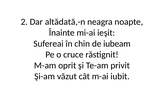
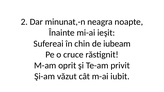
altădată,-n: altădată,-n -> minunat,-n
